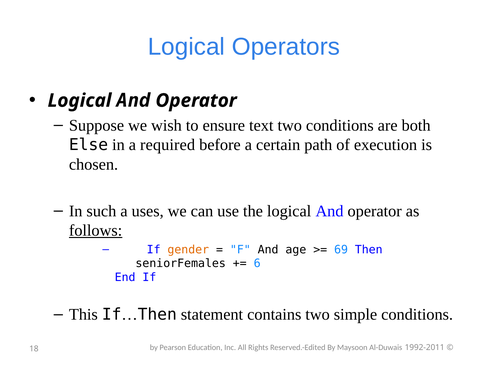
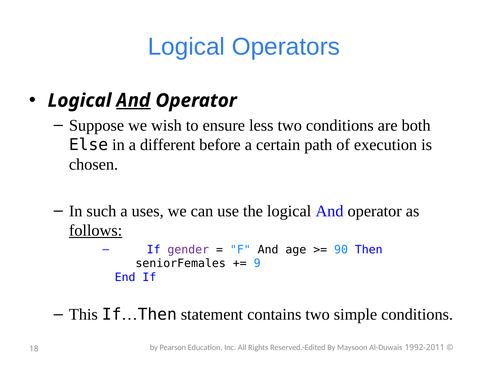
And at (133, 101) underline: none -> present
text: text -> less
required: required -> different
gender colour: orange -> purple
69: 69 -> 90
6: 6 -> 9
